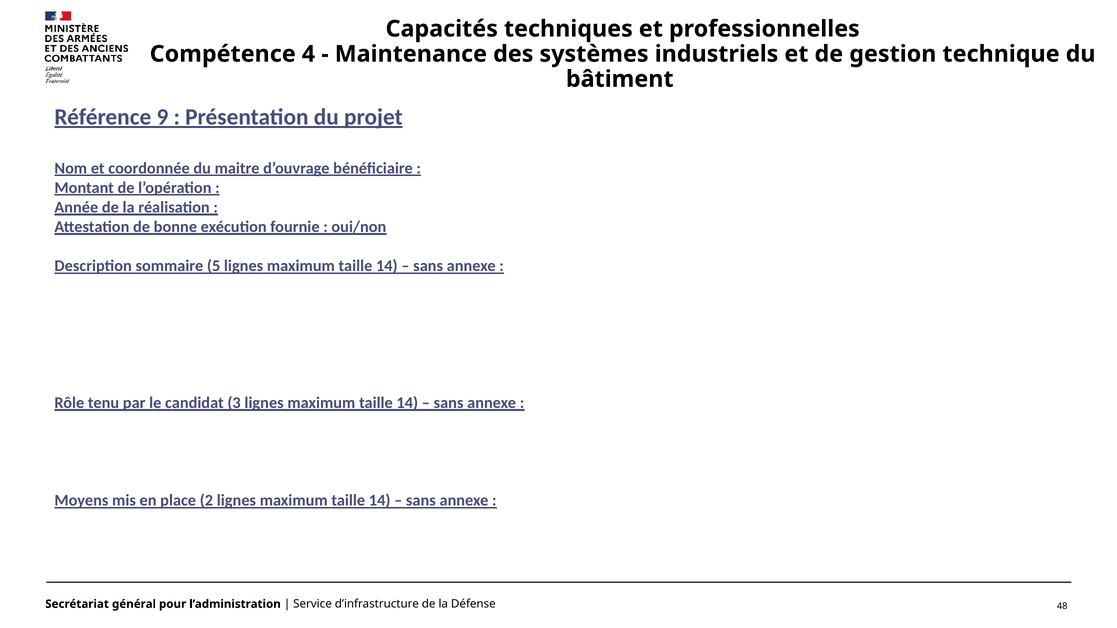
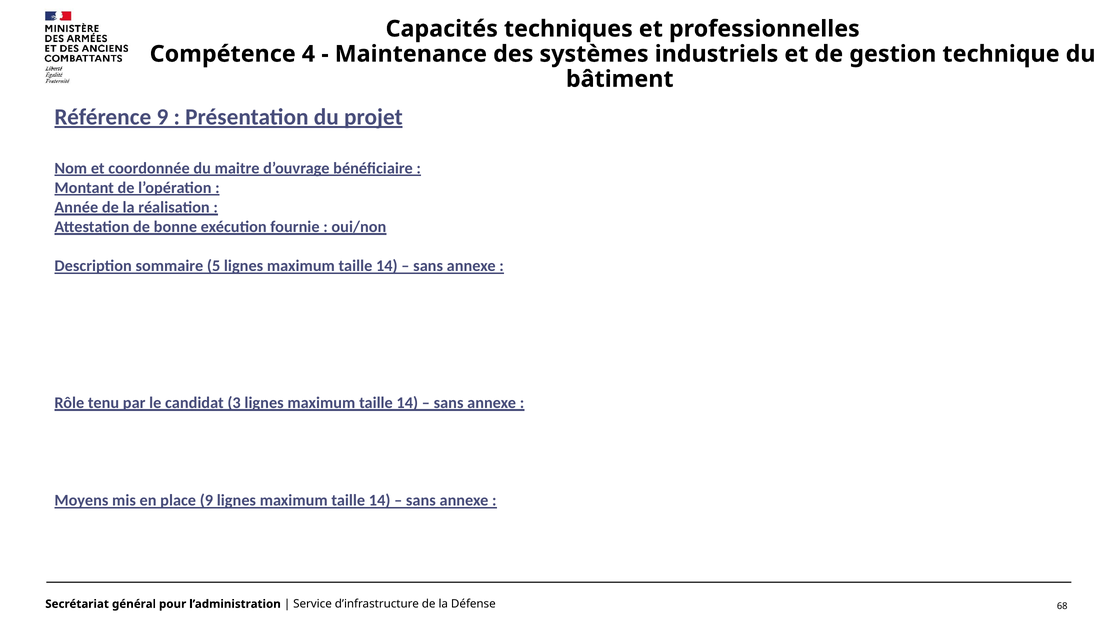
place 2: 2 -> 9
48: 48 -> 68
